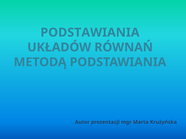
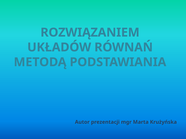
PODSTAWIANIA at (90, 33): PODSTAWIANIA -> ROZWIĄZANIEM
